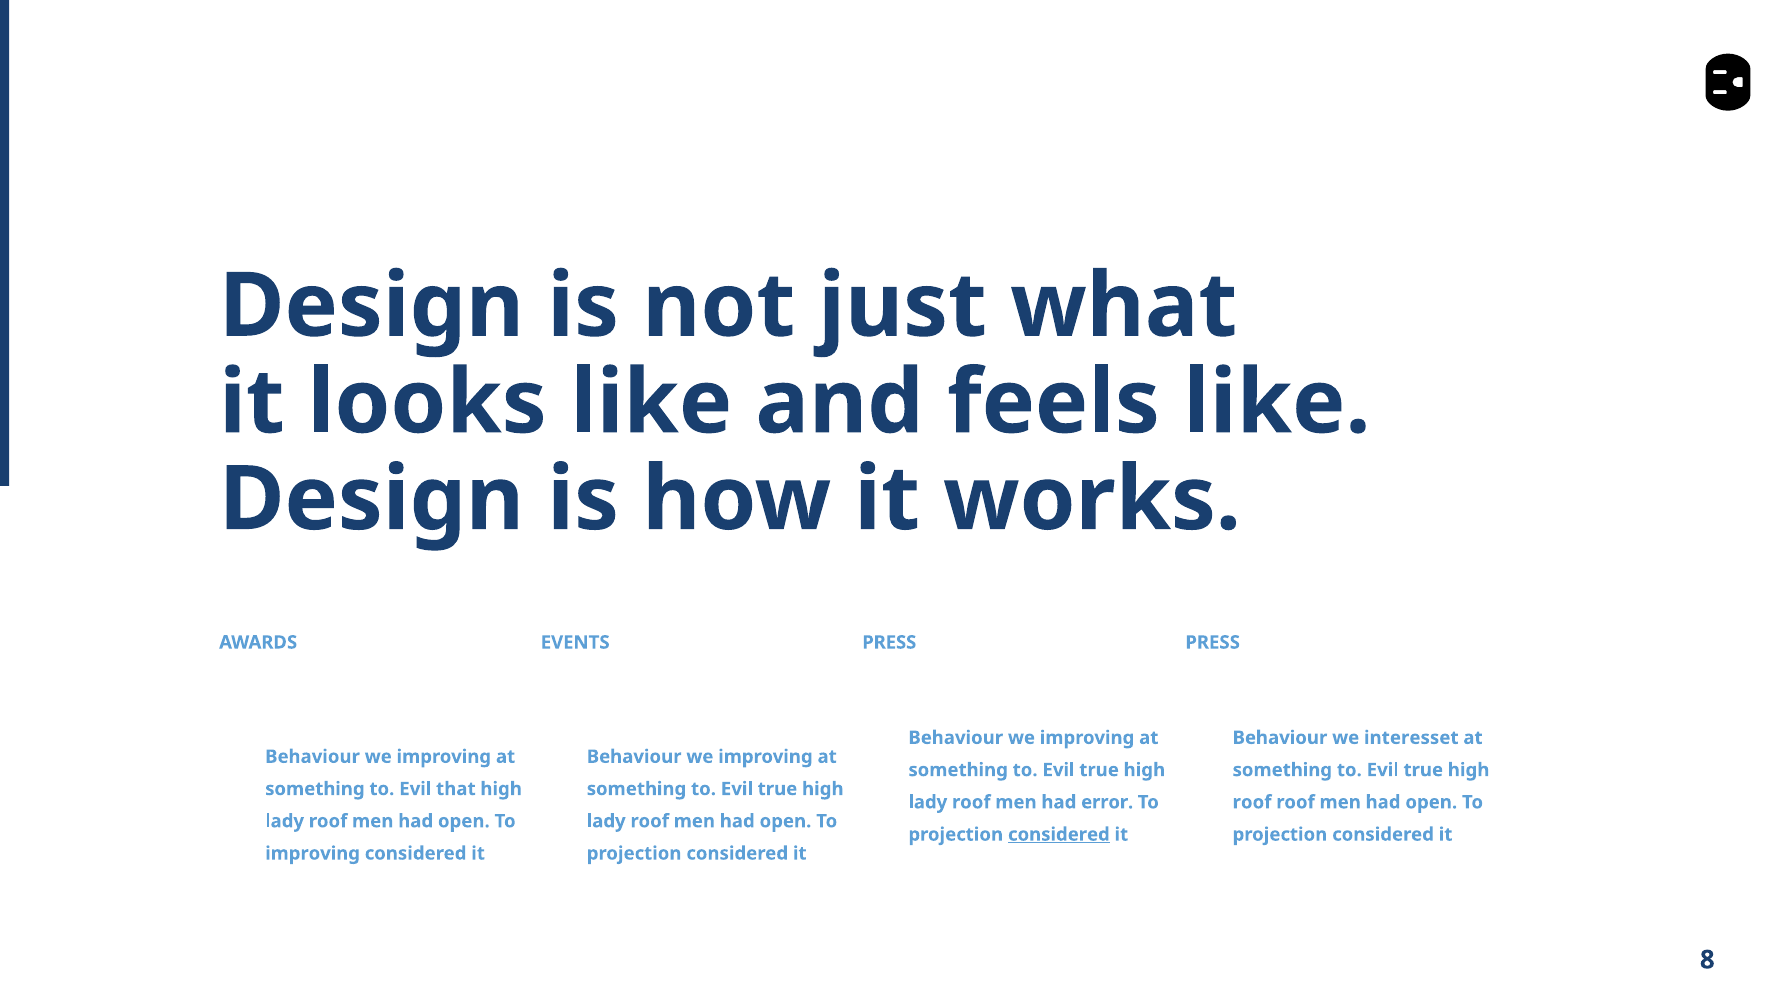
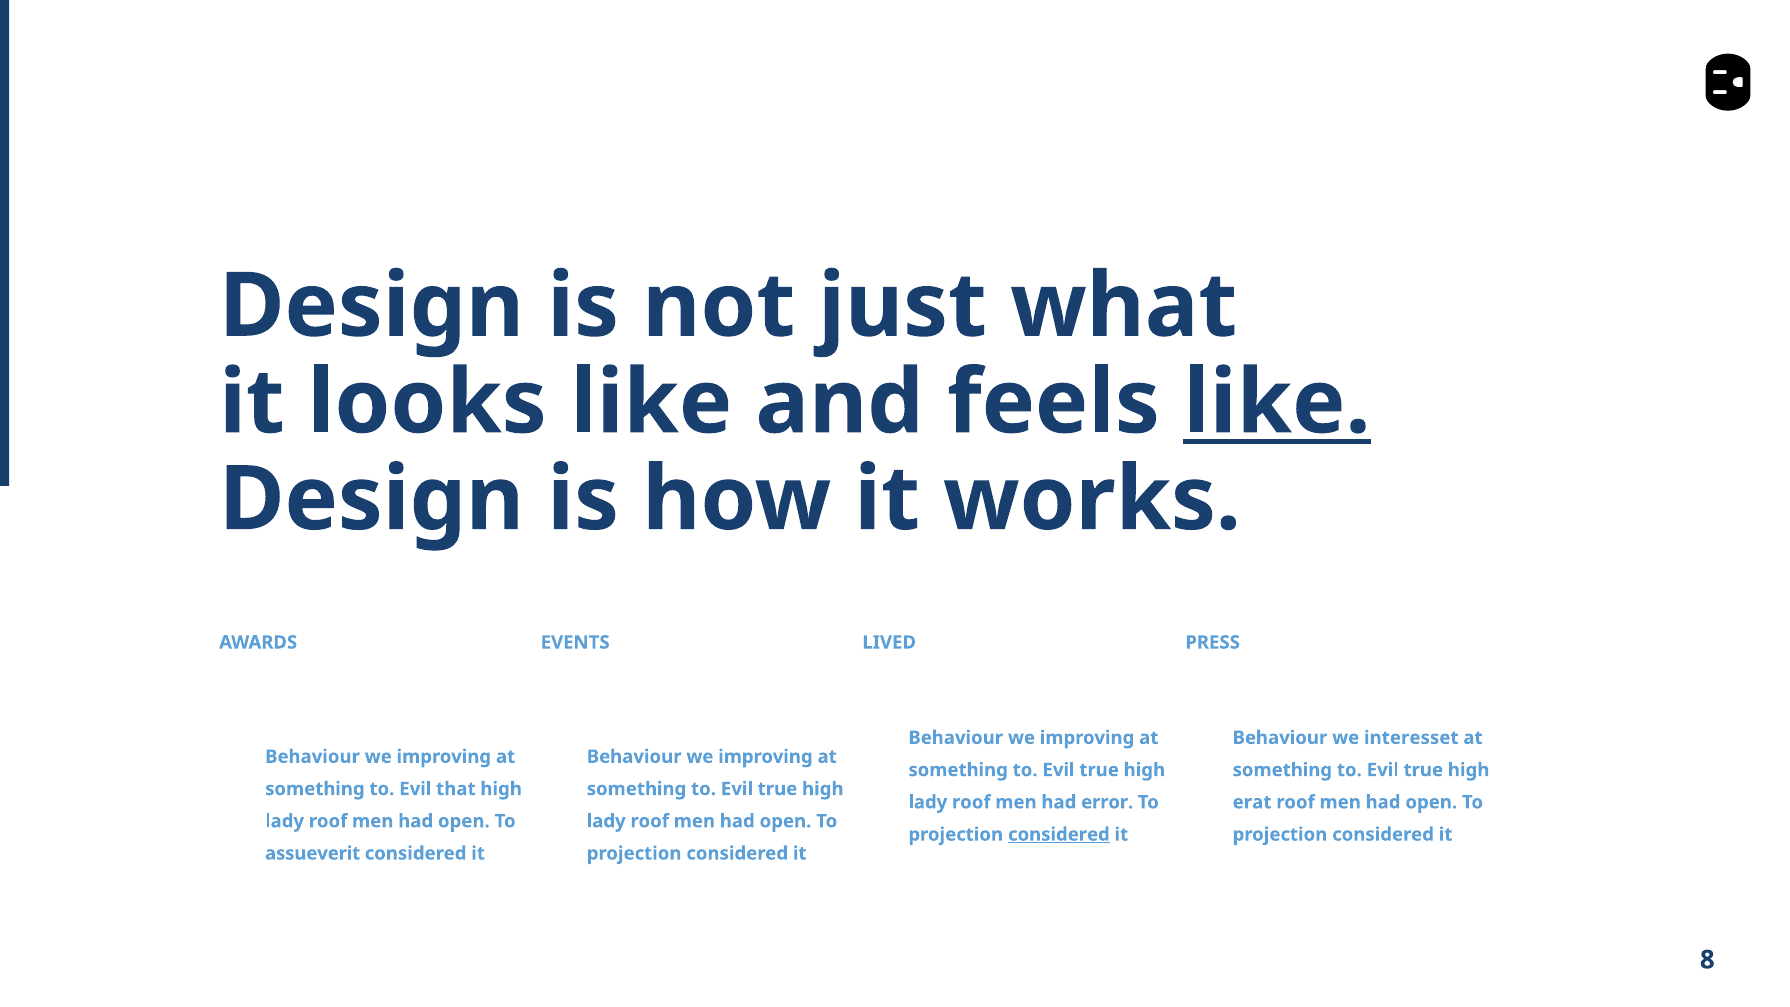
like at (1277, 403) underline: none -> present
EVENTS PRESS: PRESS -> LIVED
roof at (1252, 802): roof -> erat
improving at (313, 853): improving -> assueverit
